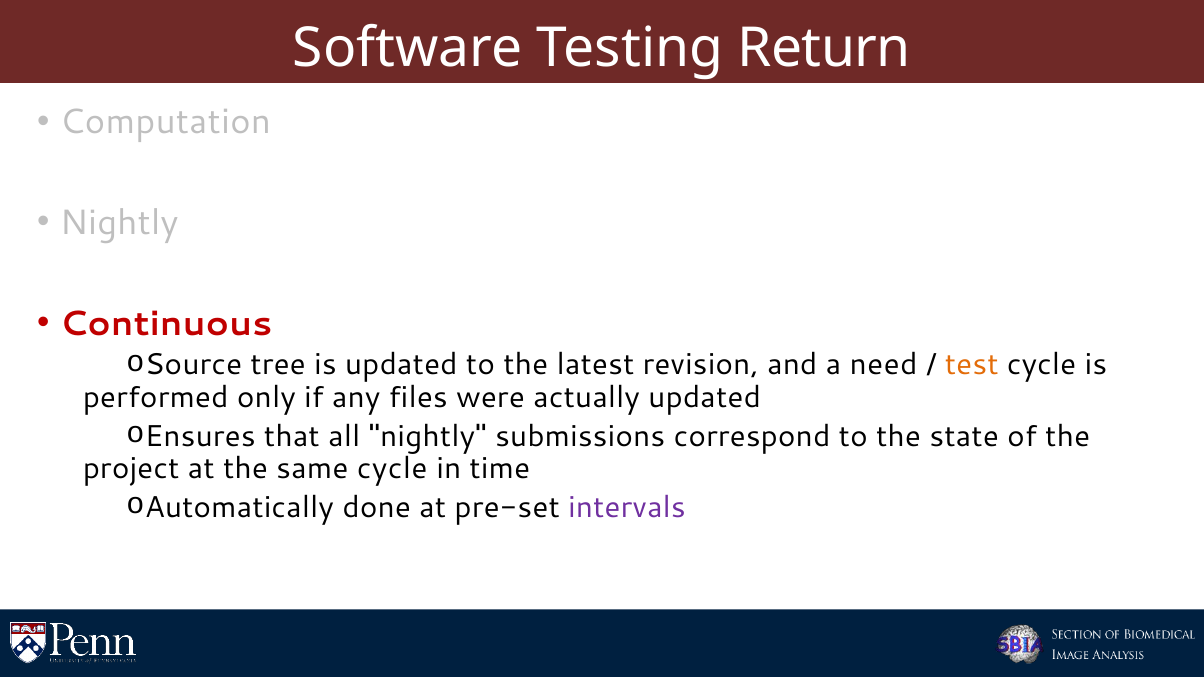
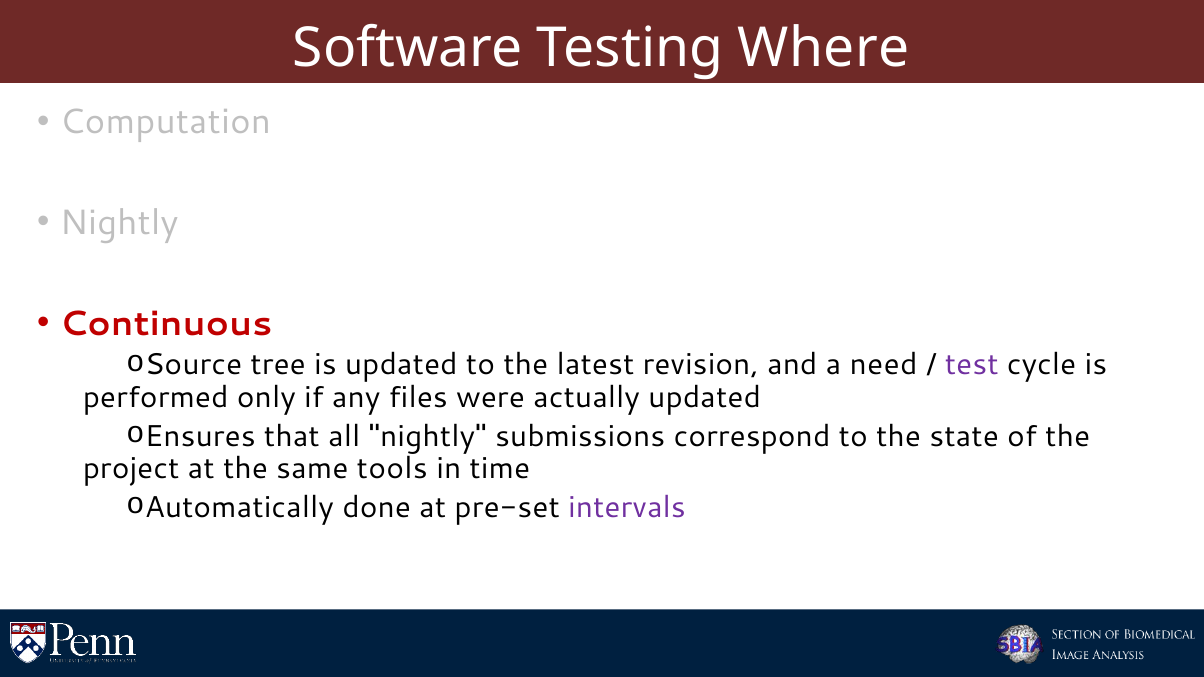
Return: Return -> Where
test colour: orange -> purple
same cycle: cycle -> tools
